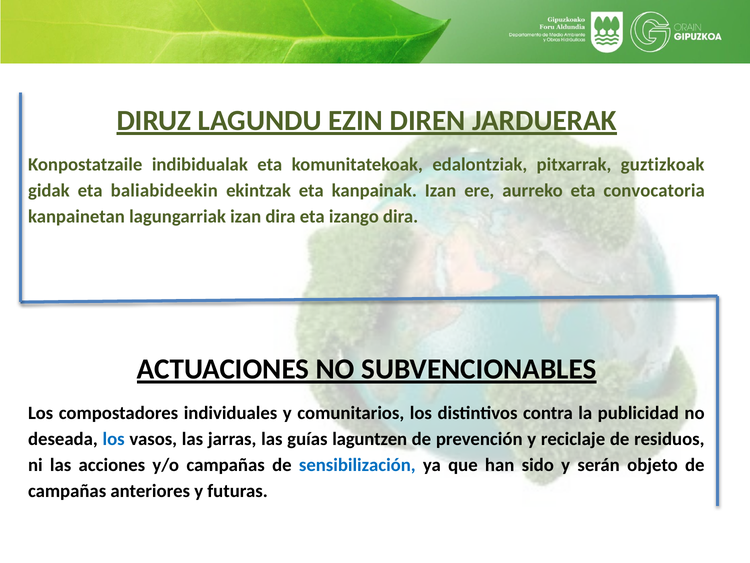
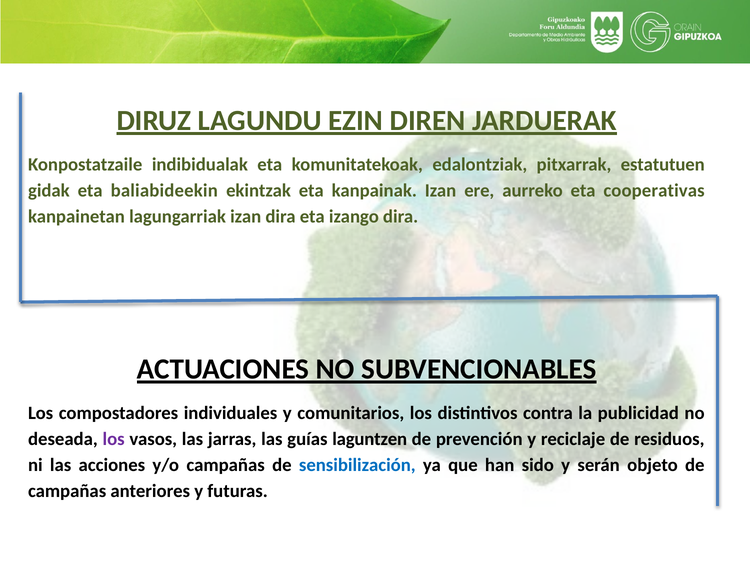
guztizkoak: guztizkoak -> estatutuen
convocatoria: convocatoria -> cooperativas
los at (114, 439) colour: blue -> purple
